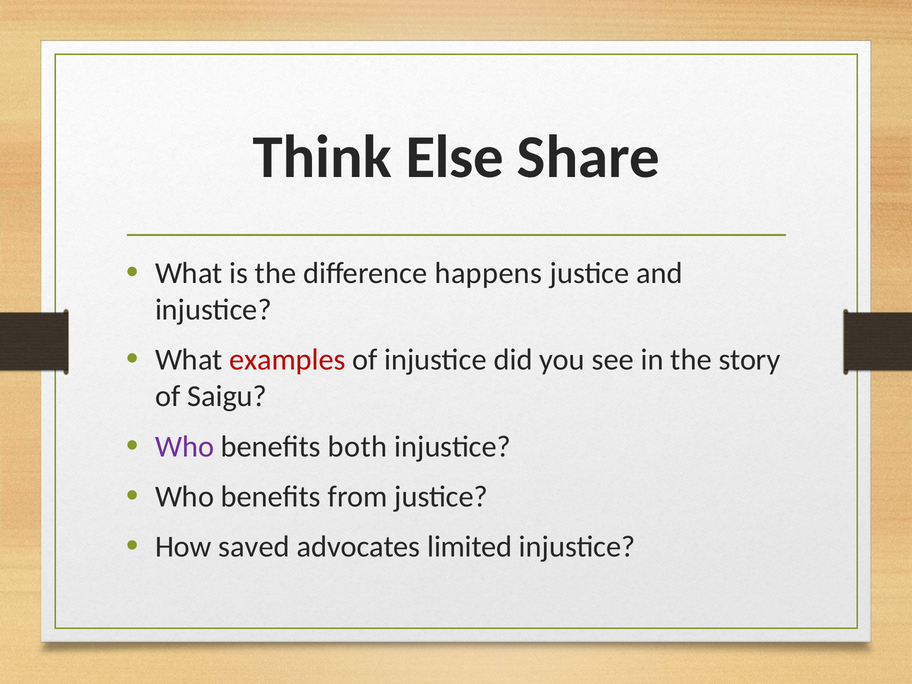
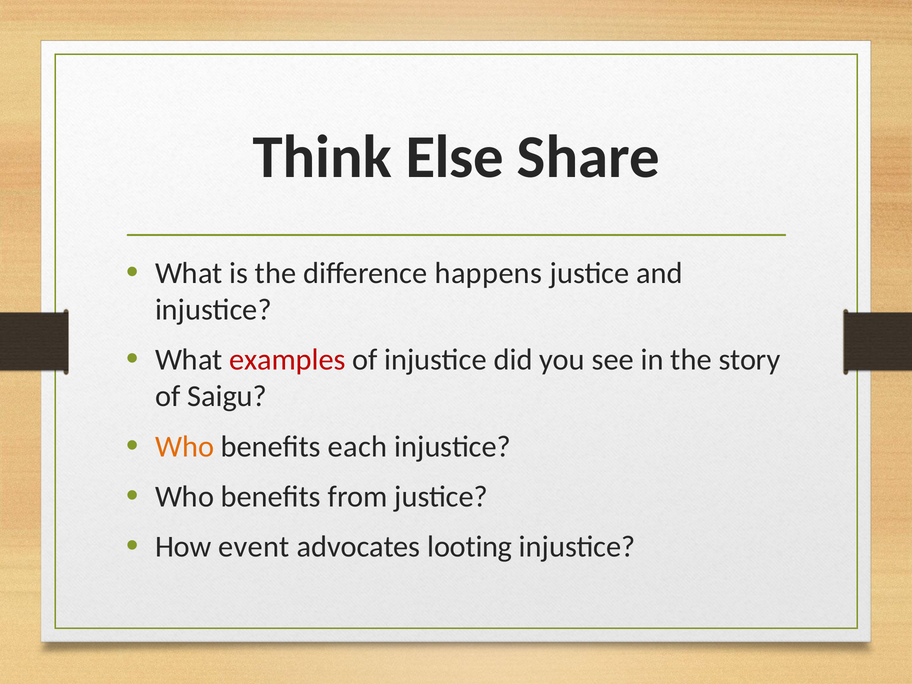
Who at (185, 447) colour: purple -> orange
both: both -> each
saved: saved -> event
limited: limited -> looting
